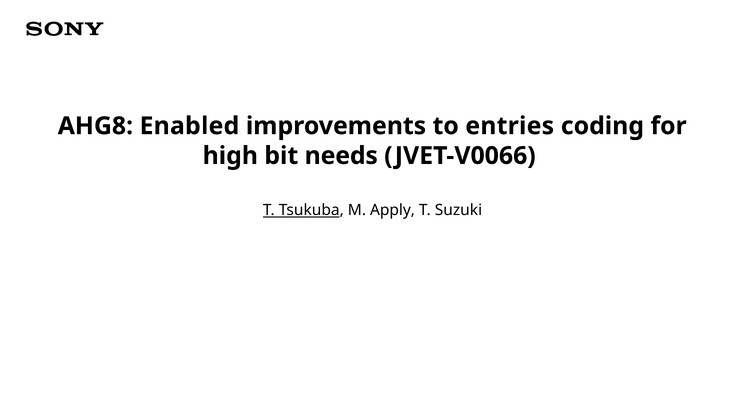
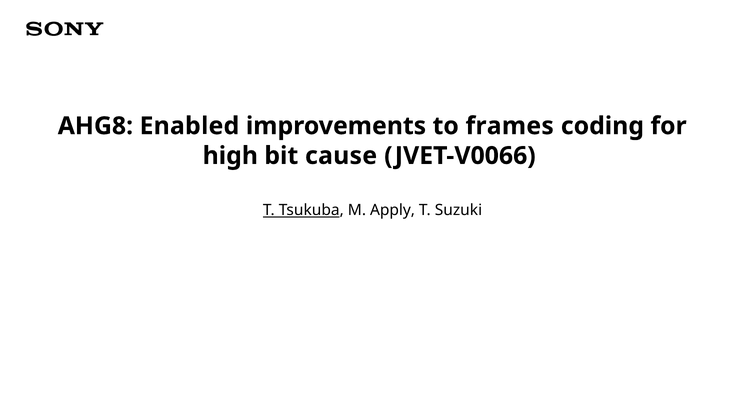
entries: entries -> frames
needs: needs -> cause
